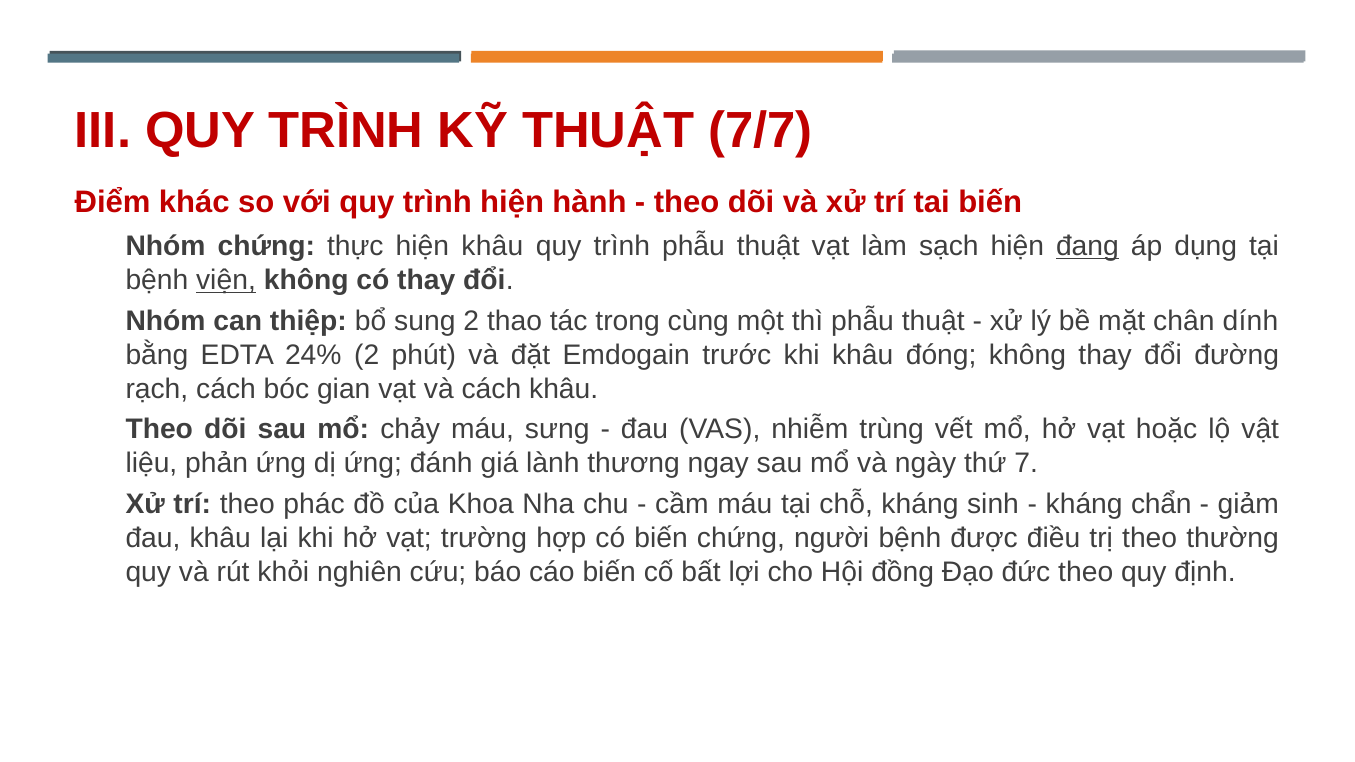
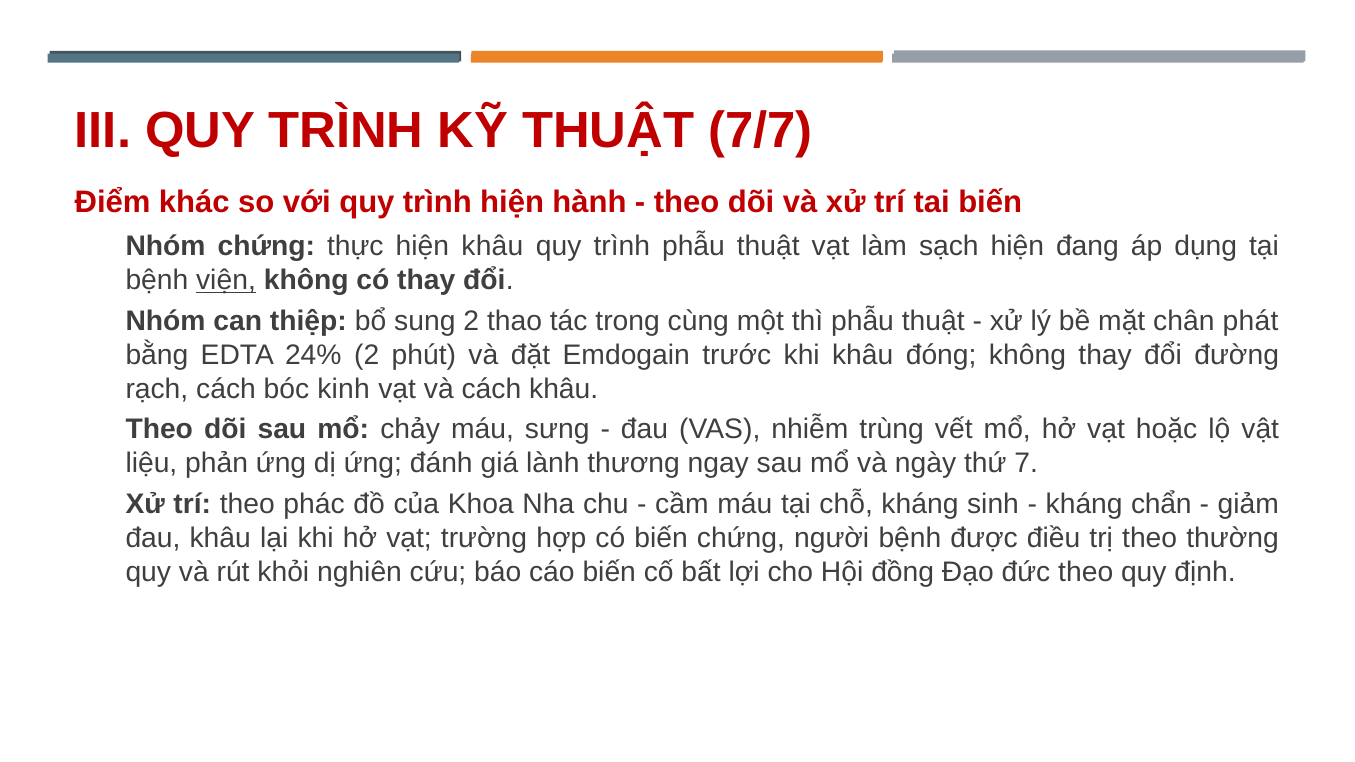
đang underline: present -> none
dính: dính -> phát
gian: gian -> kinh
